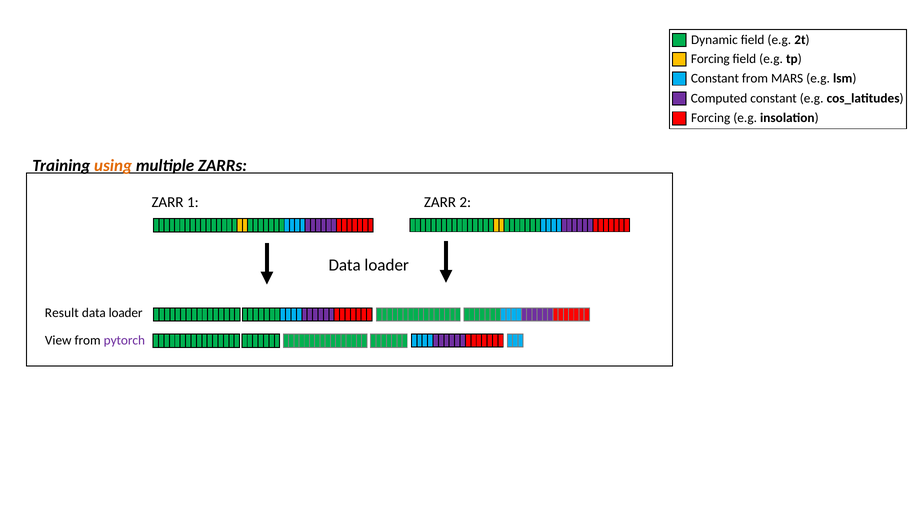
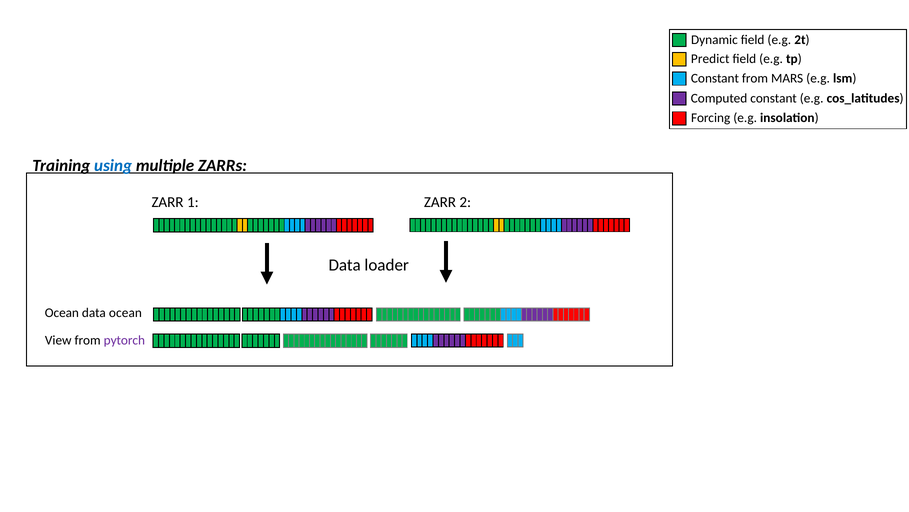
Forcing at (710, 59): Forcing -> Predict
using colour: orange -> blue
Result at (62, 312): Result -> Ocean
loader at (126, 312): loader -> ocean
